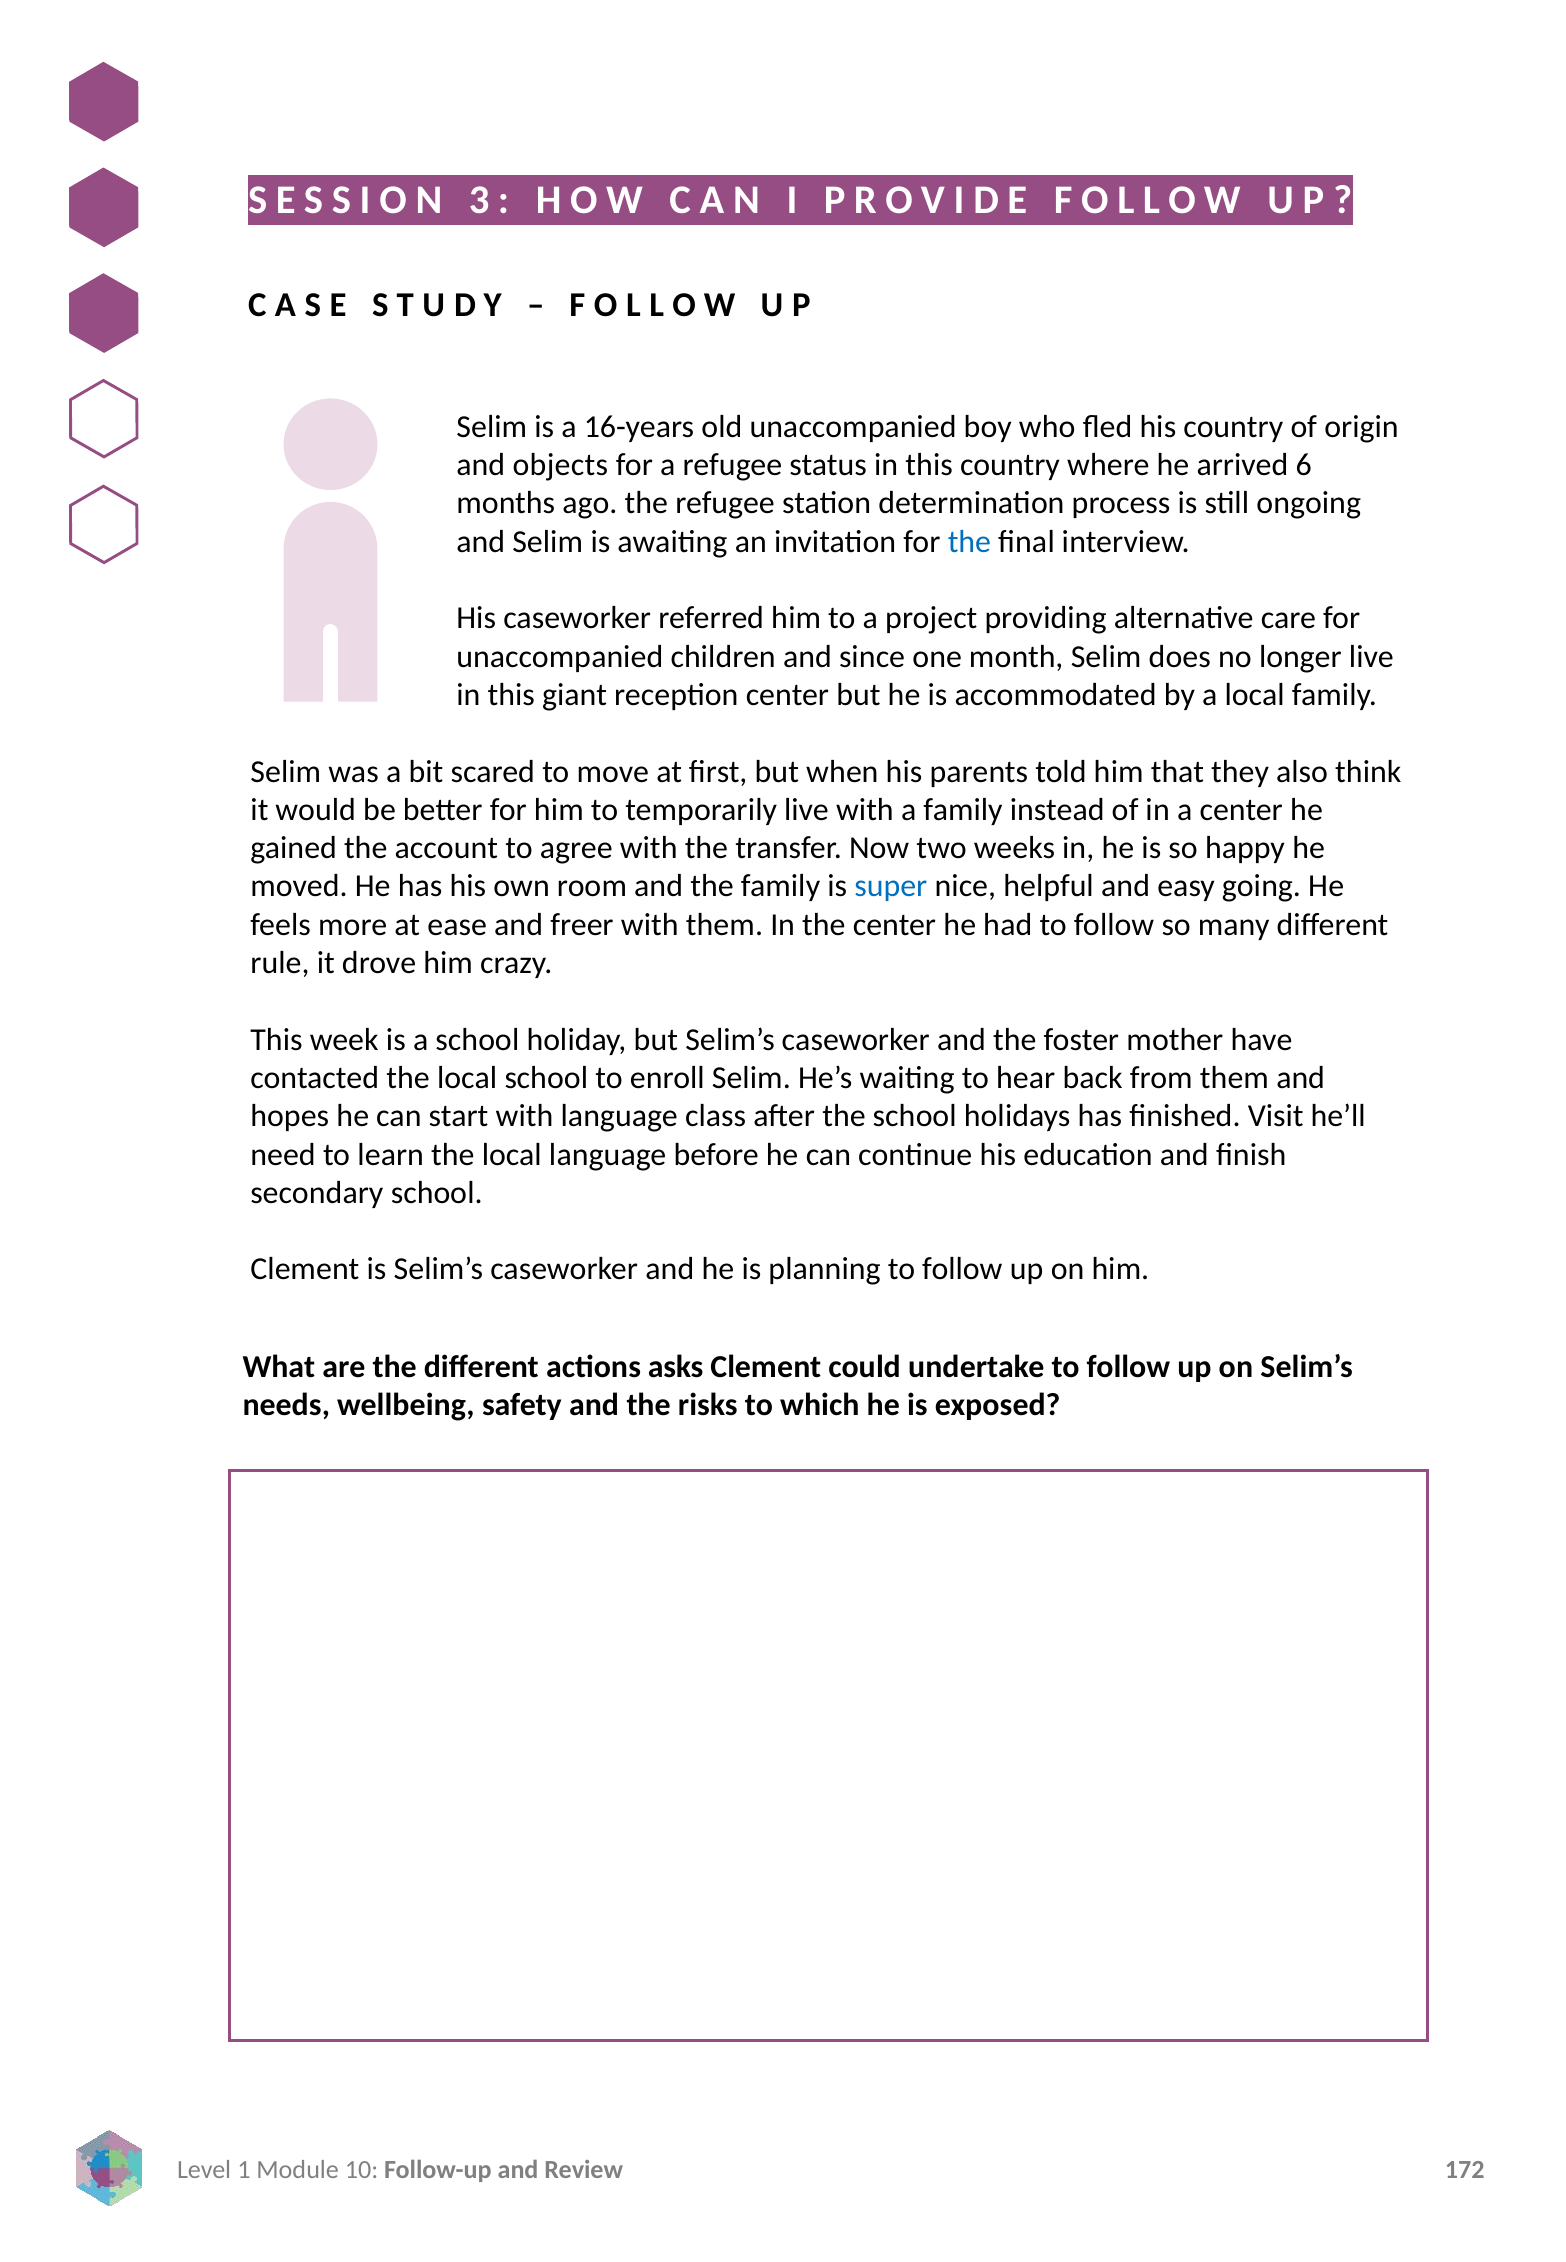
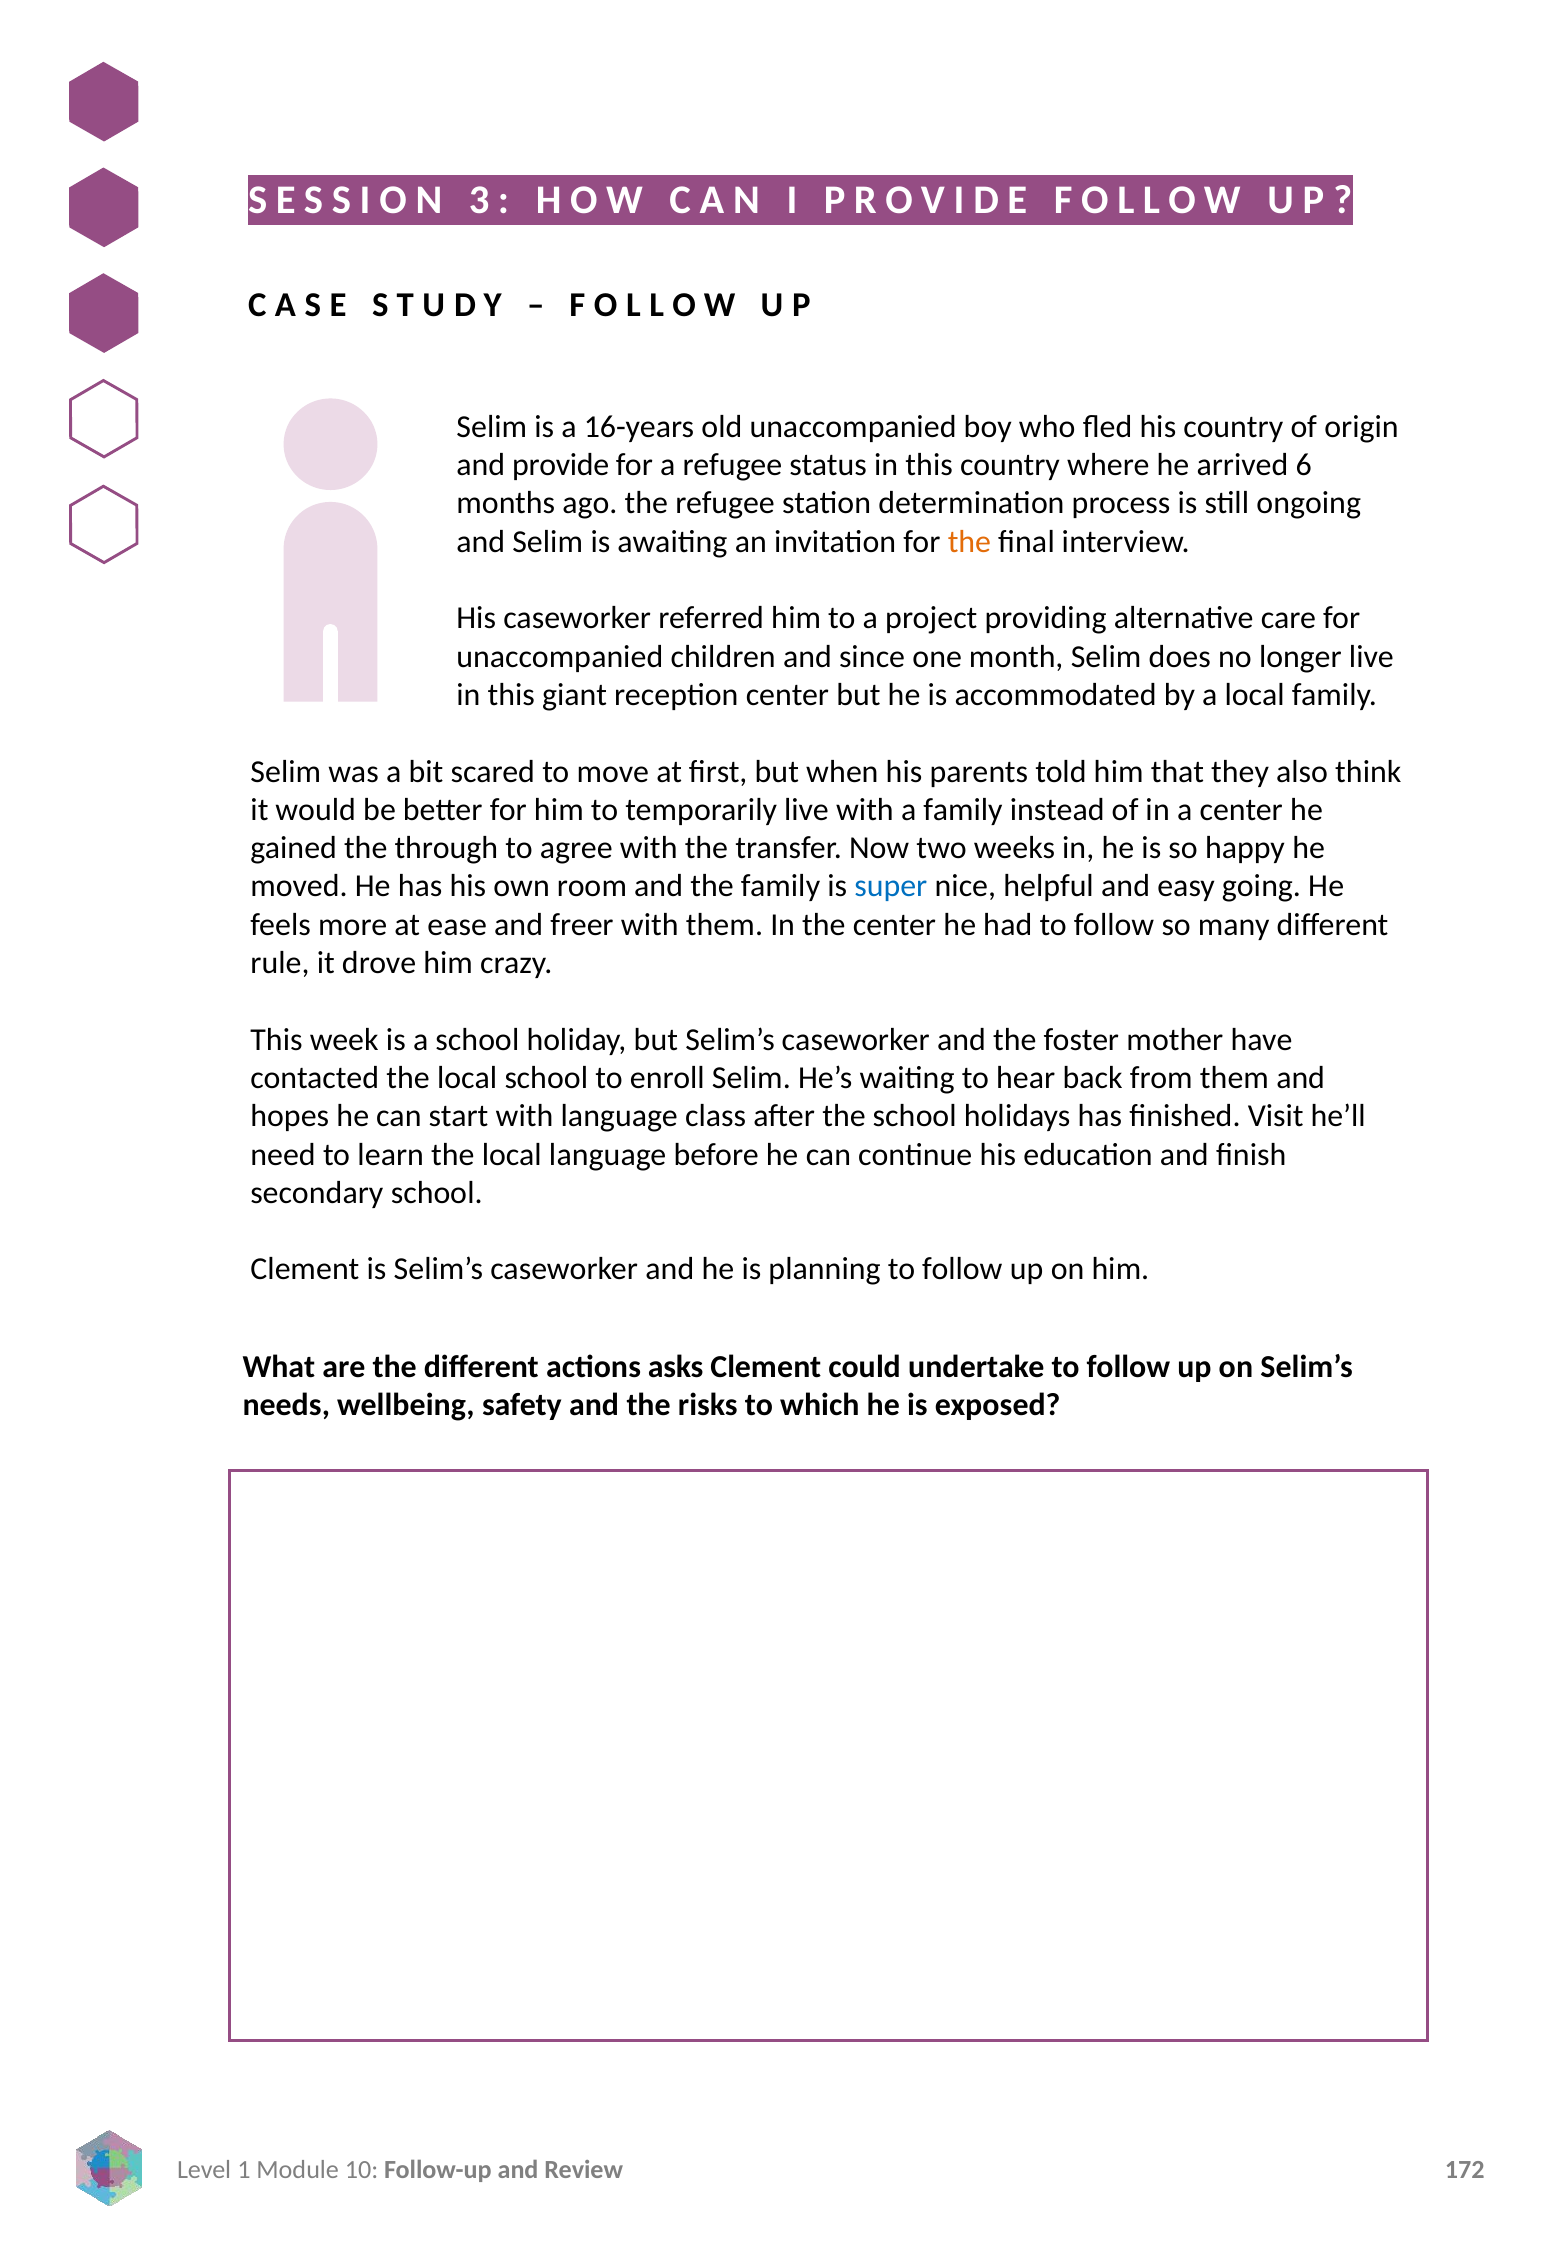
and objects: objects -> provide
the at (969, 542) colour: blue -> orange
account: account -> through
